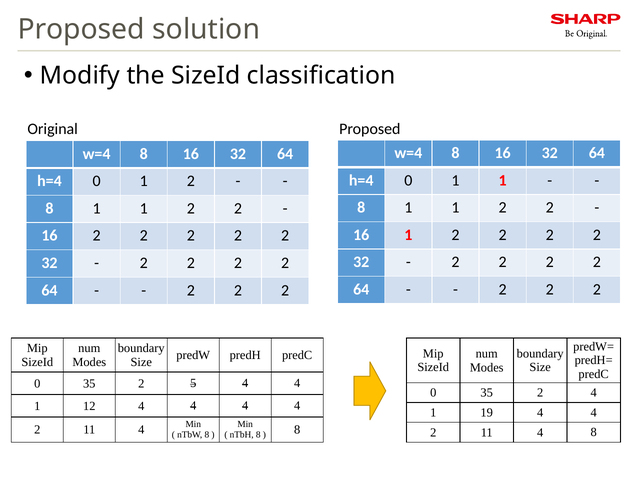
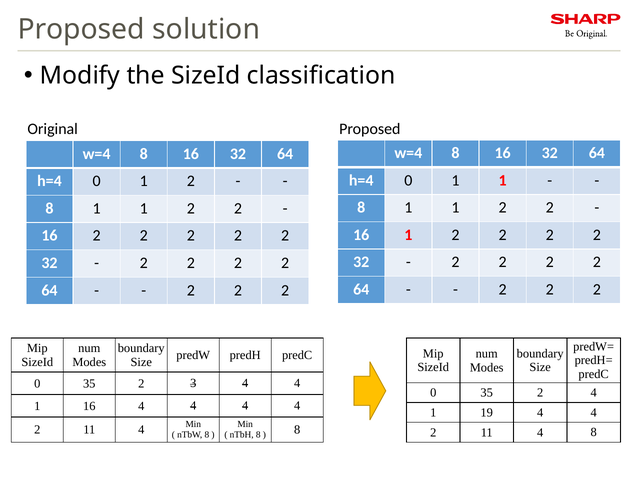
5: 5 -> 3
1 12: 12 -> 16
